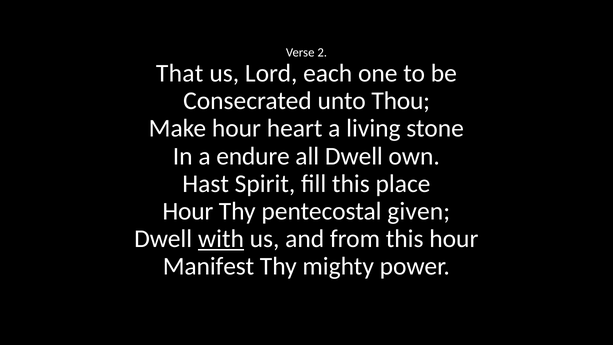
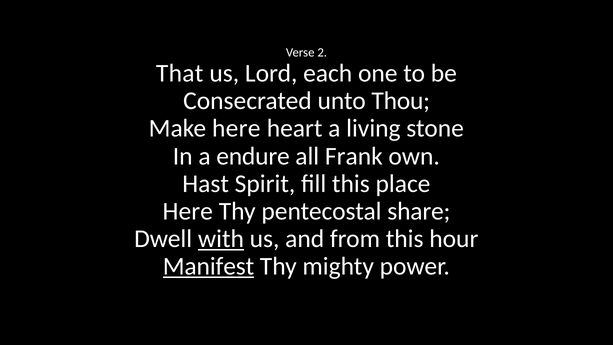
Make hour: hour -> here
all Dwell: Dwell -> Frank
Hour at (188, 211): Hour -> Here
given: given -> share
Manifest underline: none -> present
